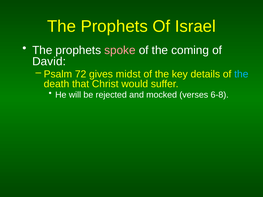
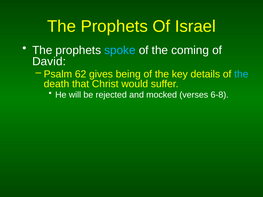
spoke colour: pink -> light blue
72: 72 -> 62
midst: midst -> being
